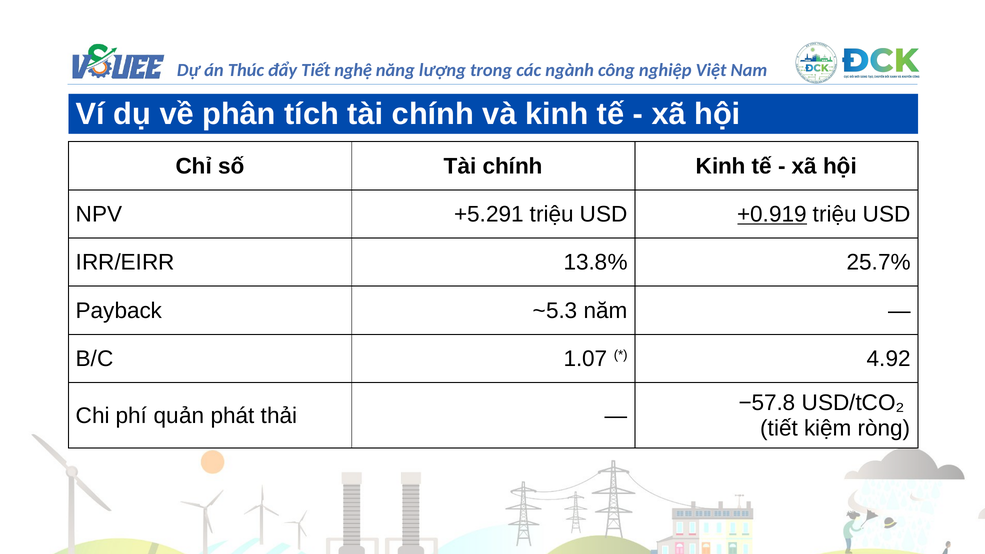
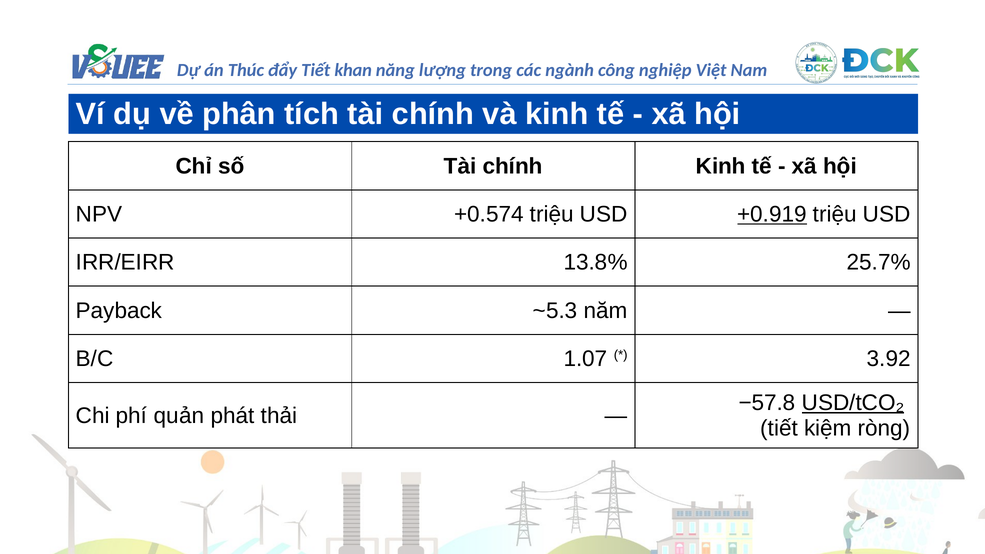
nghệ: nghệ -> khan
+5.291: +5.291 -> +0.574
4.92: 4.92 -> 3.92
USD/tCO₂ underline: none -> present
